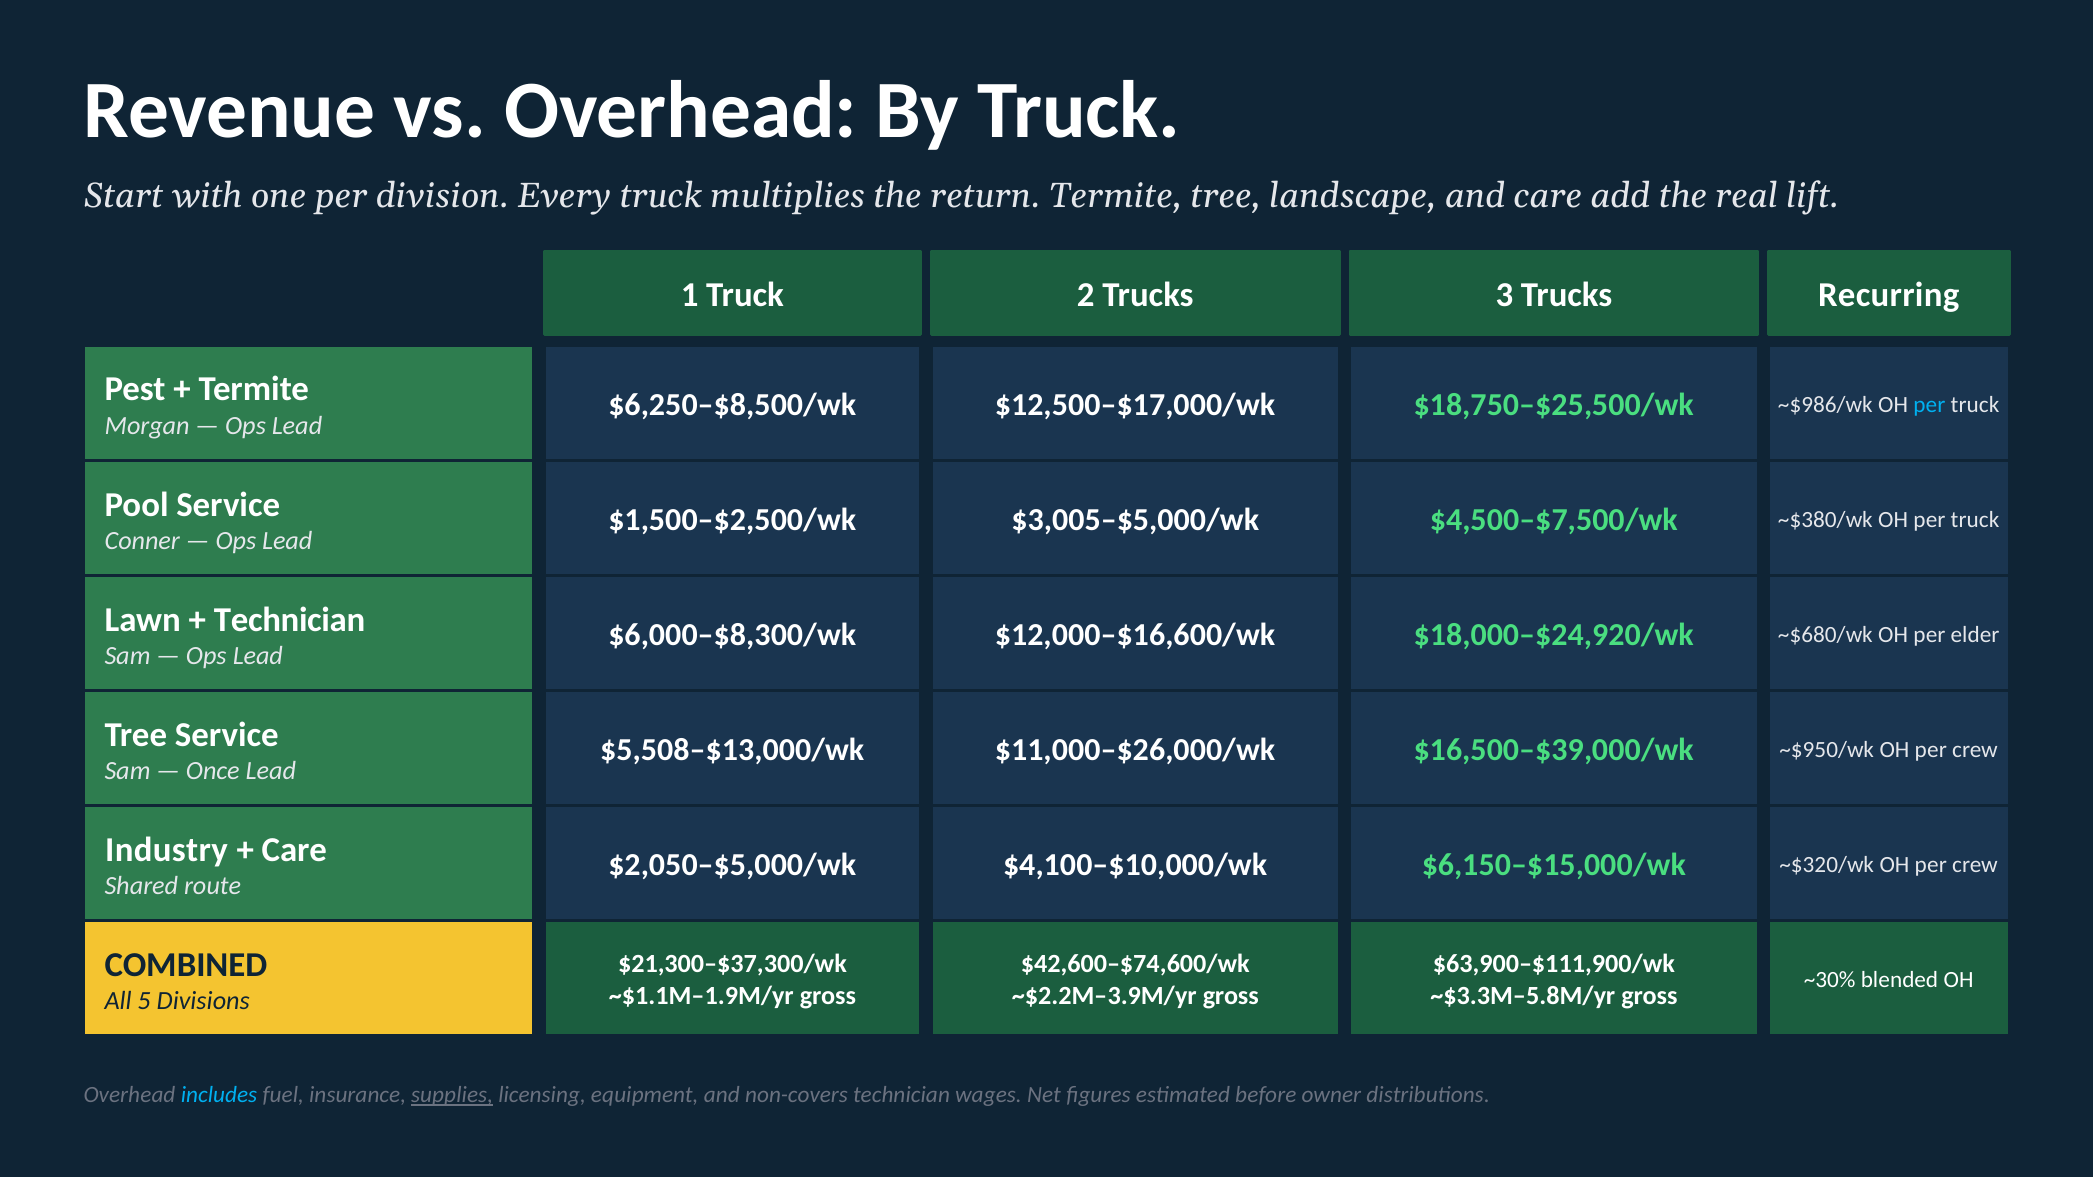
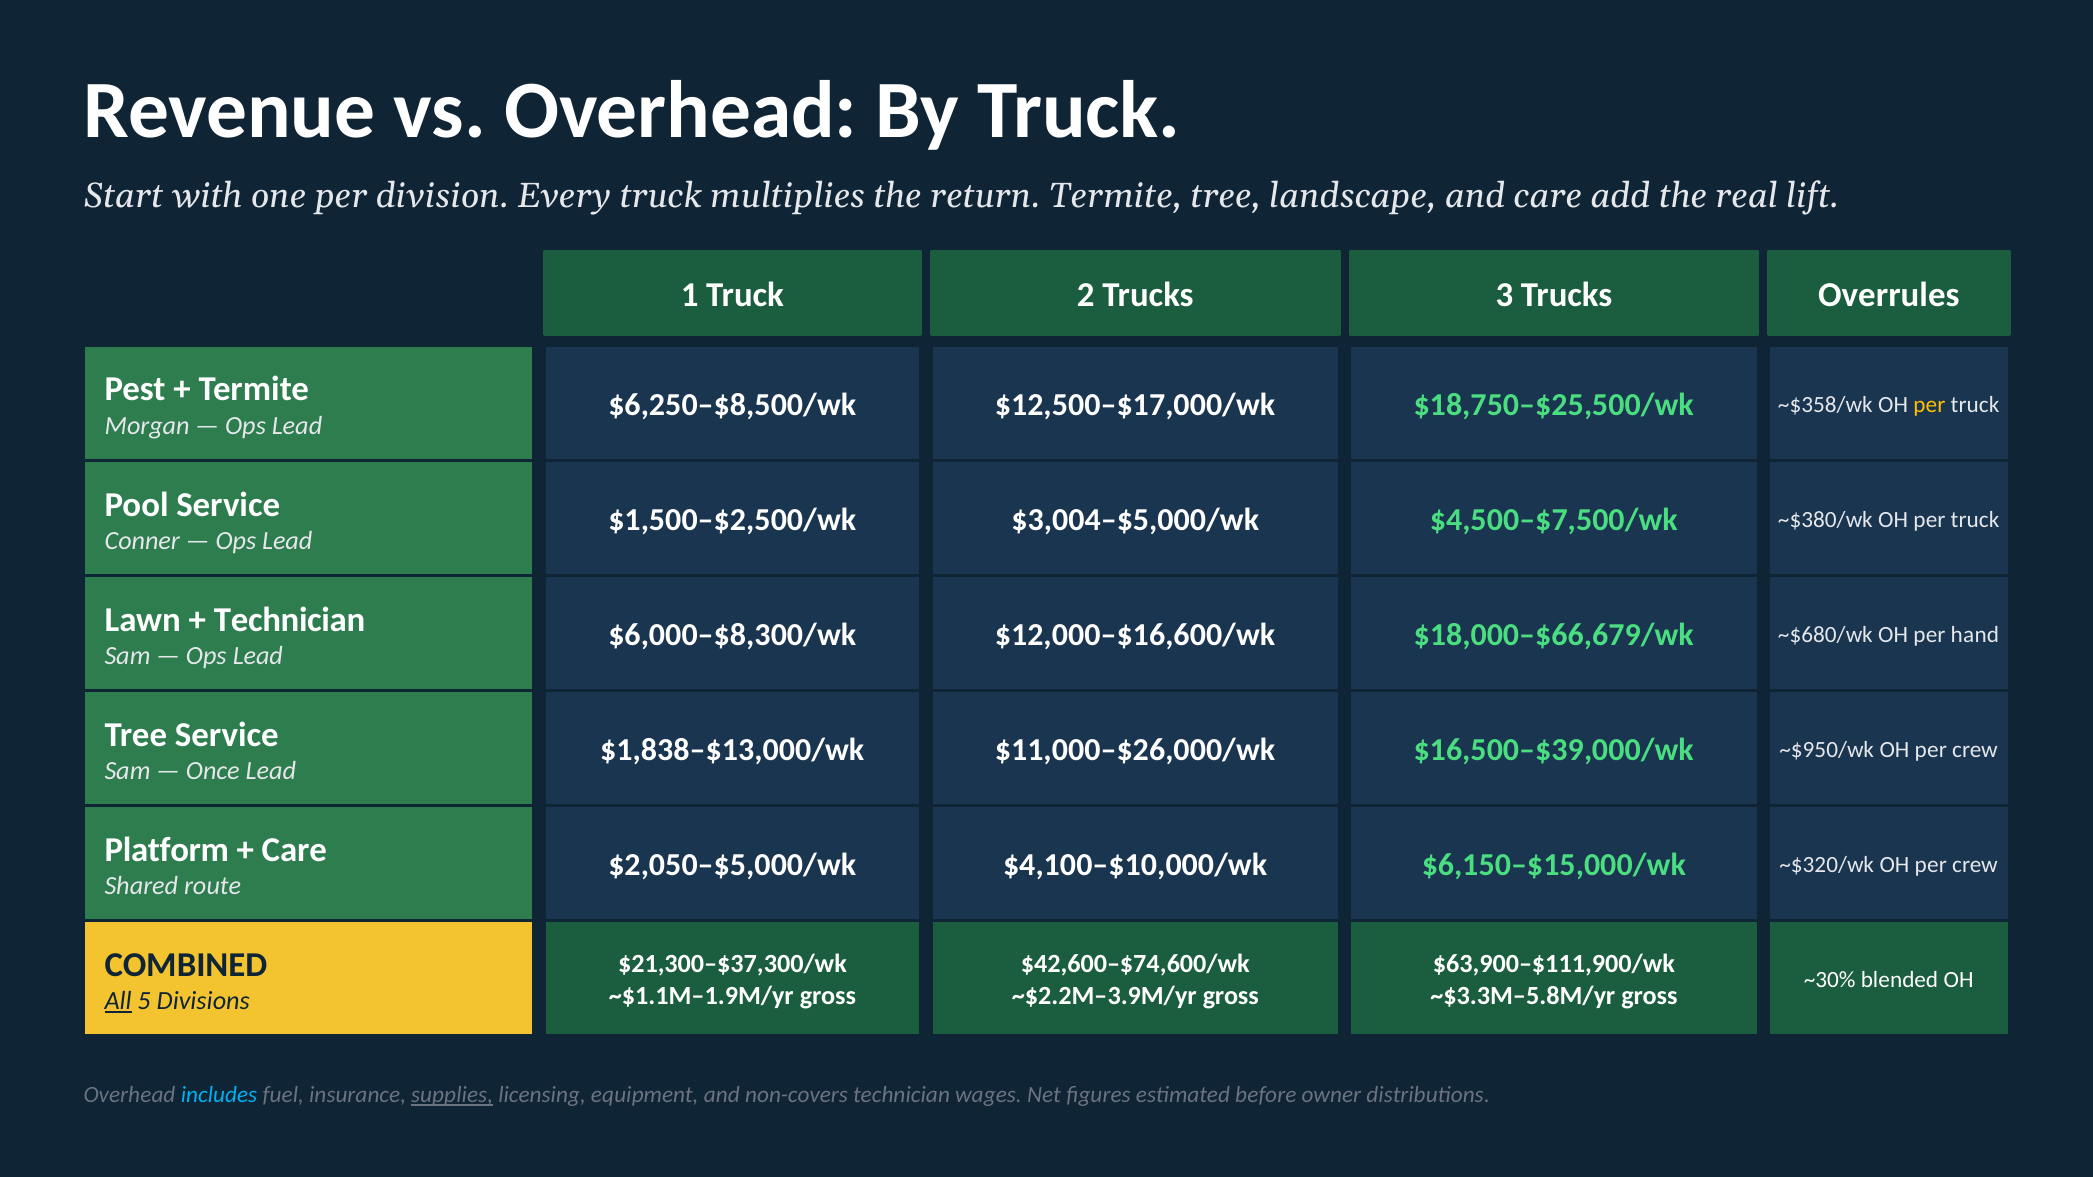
Recurring: Recurring -> Overrules
~$986/wk: ~$986/wk -> ~$358/wk
per at (1929, 405) colour: light blue -> yellow
$3,005–$5,000/wk: $3,005–$5,000/wk -> $3,004–$5,000/wk
$18,000–$24,920/wk: $18,000–$24,920/wk -> $18,000–$66,679/wk
elder: elder -> hand
$5,508–$13,000/wk: $5,508–$13,000/wk -> $1,838–$13,000/wk
Industry: Industry -> Platform
All underline: none -> present
